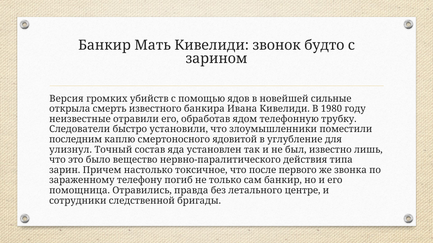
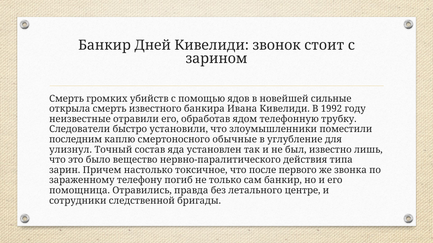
Мать: Мать -> Дней
будто: будто -> стоит
Версия at (66, 99): Версия -> Смерть
1980: 1980 -> 1992
ядовитой: ядовитой -> обычные
